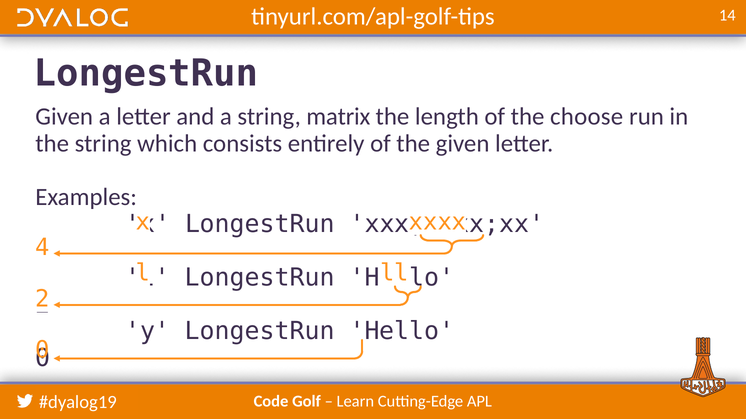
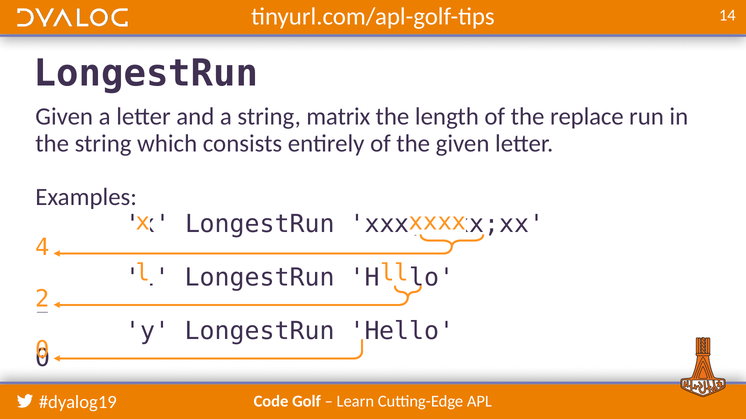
choose: choose -> replace
